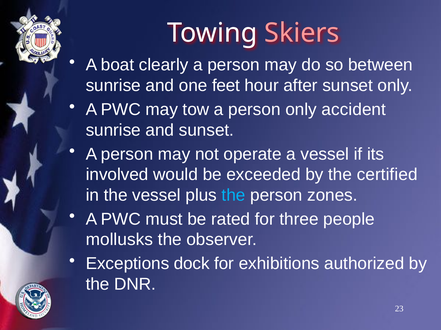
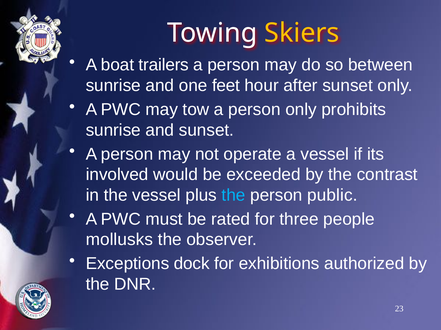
Skiers colour: pink -> yellow
clearly: clearly -> trailers
accident: accident -> prohibits
certified: certified -> contrast
zones: zones -> public
